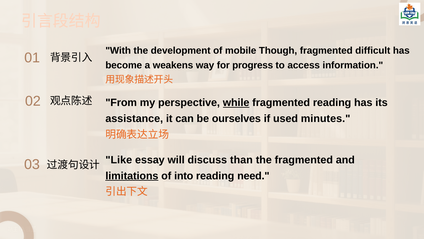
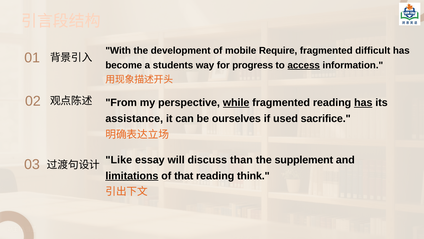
Though: Though -> Require
weakens: weakens -> students
access underline: none -> present
has at (363, 102) underline: none -> present
minutes: minutes -> sacrifice
the fragmented: fragmented -> supplement
into: into -> that
need: need -> think
